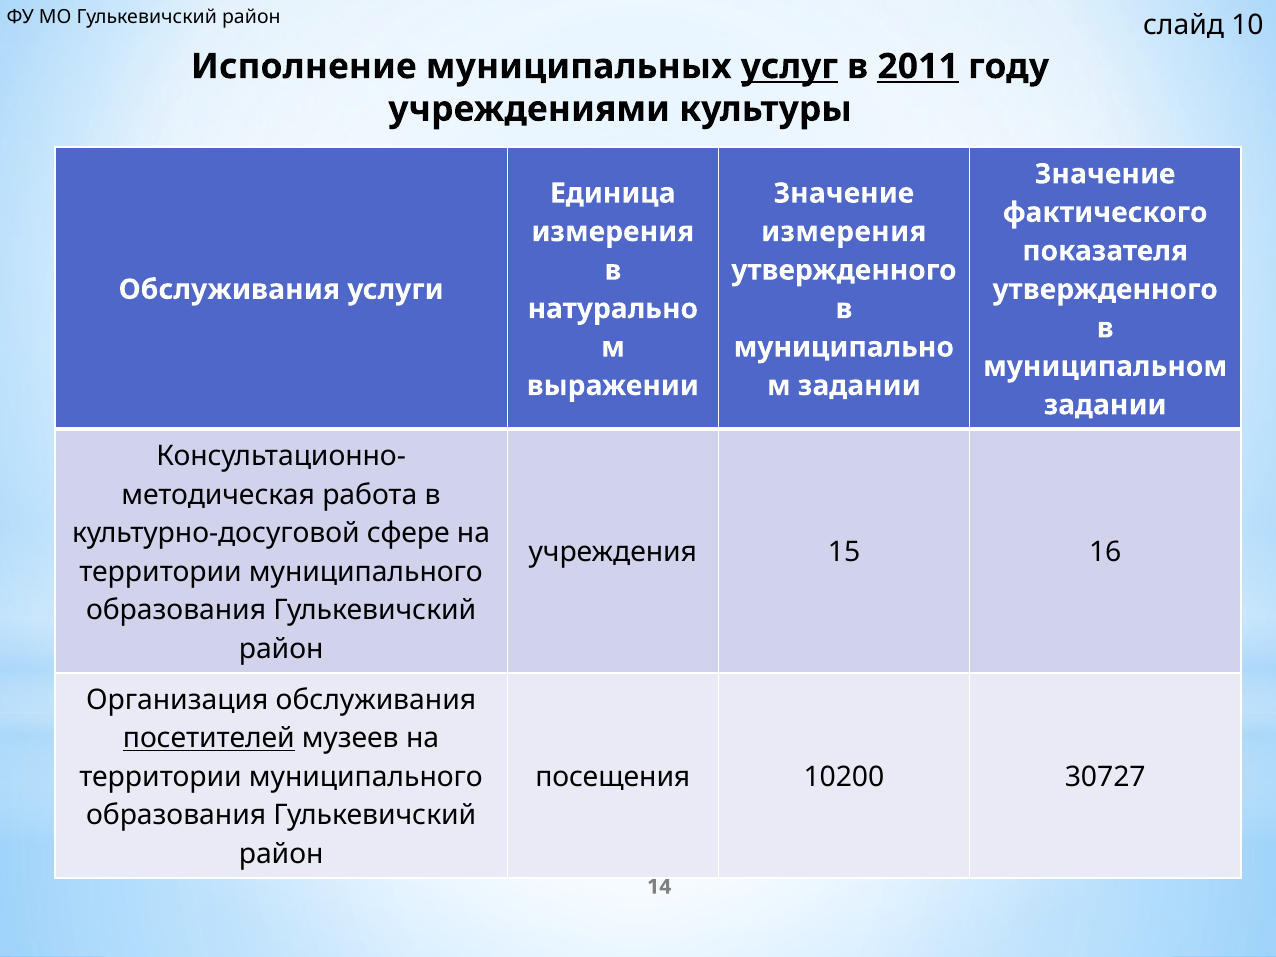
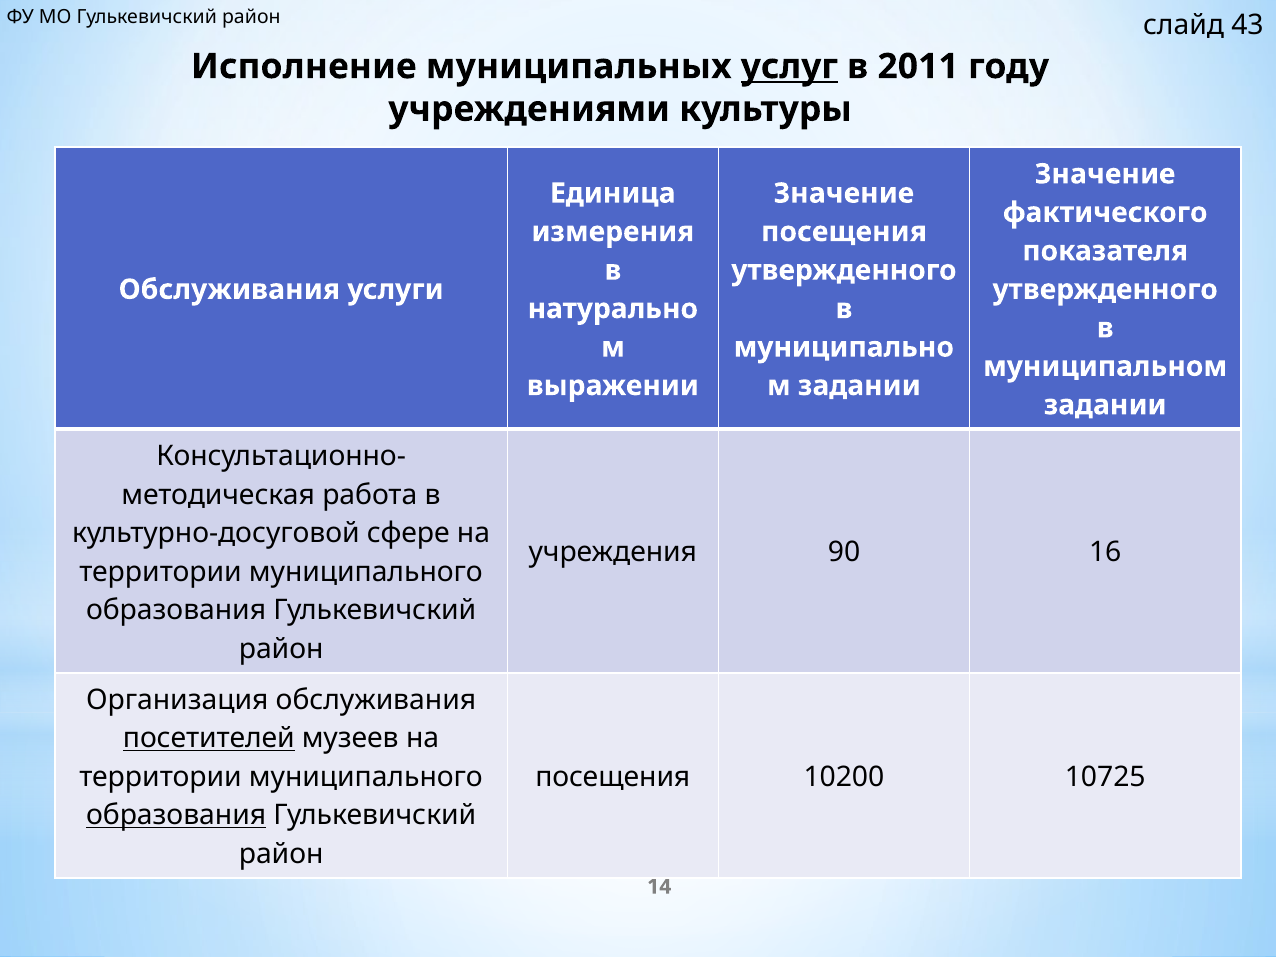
10: 10 -> 43
2011 underline: present -> none
измерения at (844, 232): измерения -> посещения
15: 15 -> 90
30727: 30727 -> 10725
образования at (176, 815) underline: none -> present
